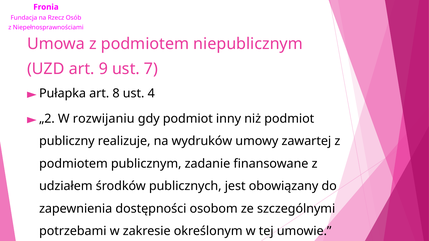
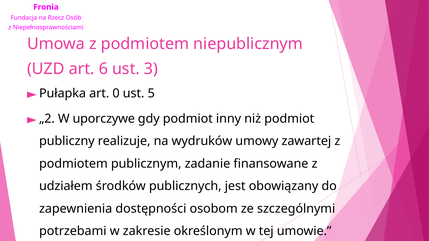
9: 9 -> 6
7: 7 -> 3
8: 8 -> 0
4: 4 -> 5
rozwijaniu: rozwijaniu -> uporczywe
